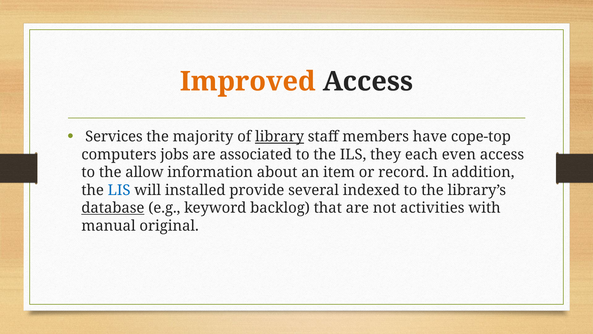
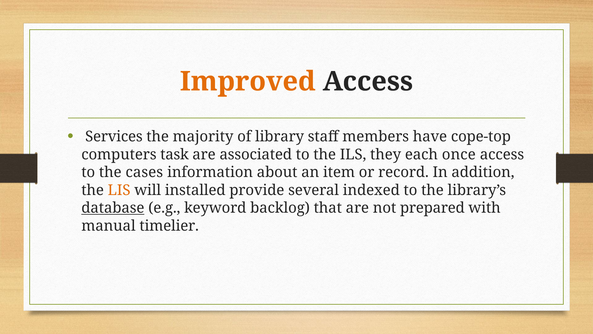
library underline: present -> none
jobs: jobs -> task
even: even -> once
allow: allow -> cases
LIS colour: blue -> orange
activities: activities -> prepared
original: original -> timelier
